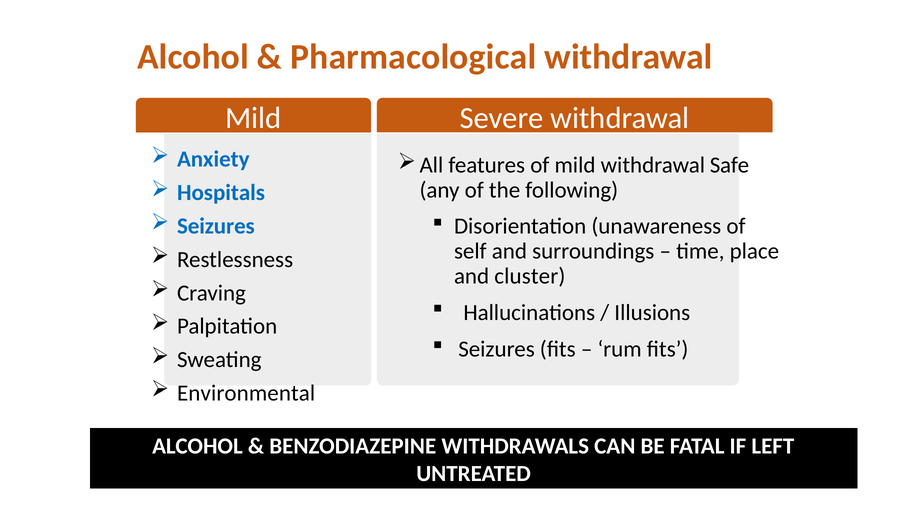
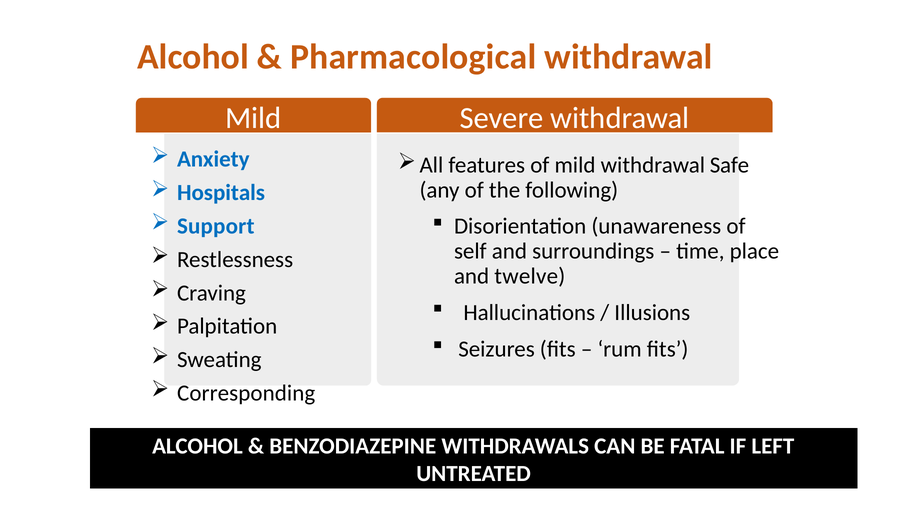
Seizures at (216, 226): Seizures -> Support
cluster: cluster -> twelve
Environmental: Environmental -> Corresponding
